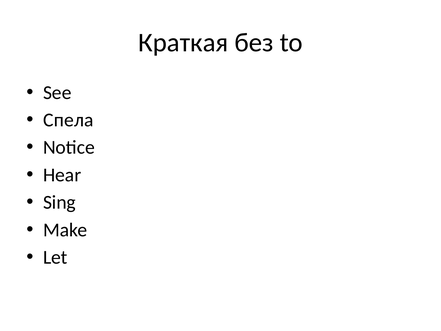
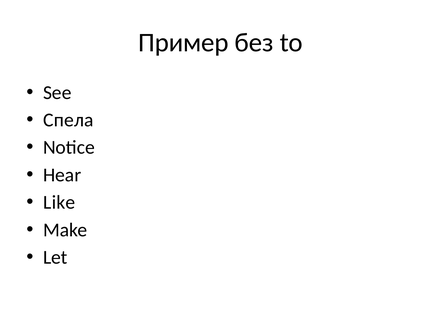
Краткая: Краткая -> Пример
Sing: Sing -> Like
